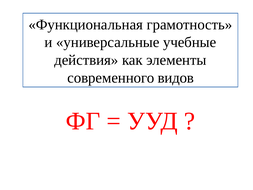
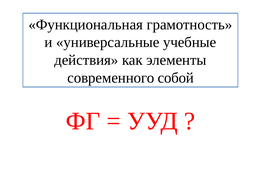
видов: видов -> собой
